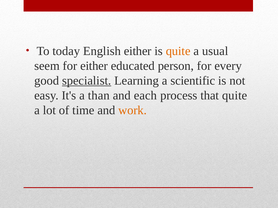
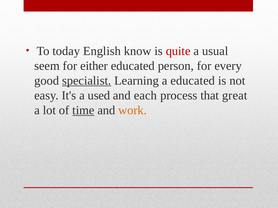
English either: either -> know
quite at (178, 51) colour: orange -> red
a scientific: scientific -> educated
than: than -> used
that quite: quite -> great
time underline: none -> present
